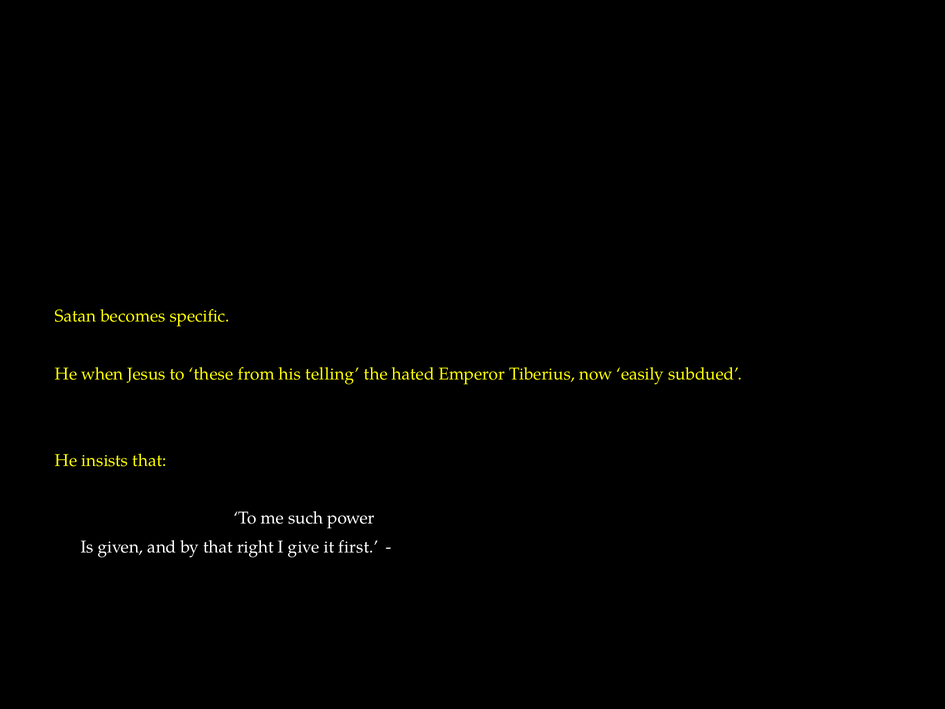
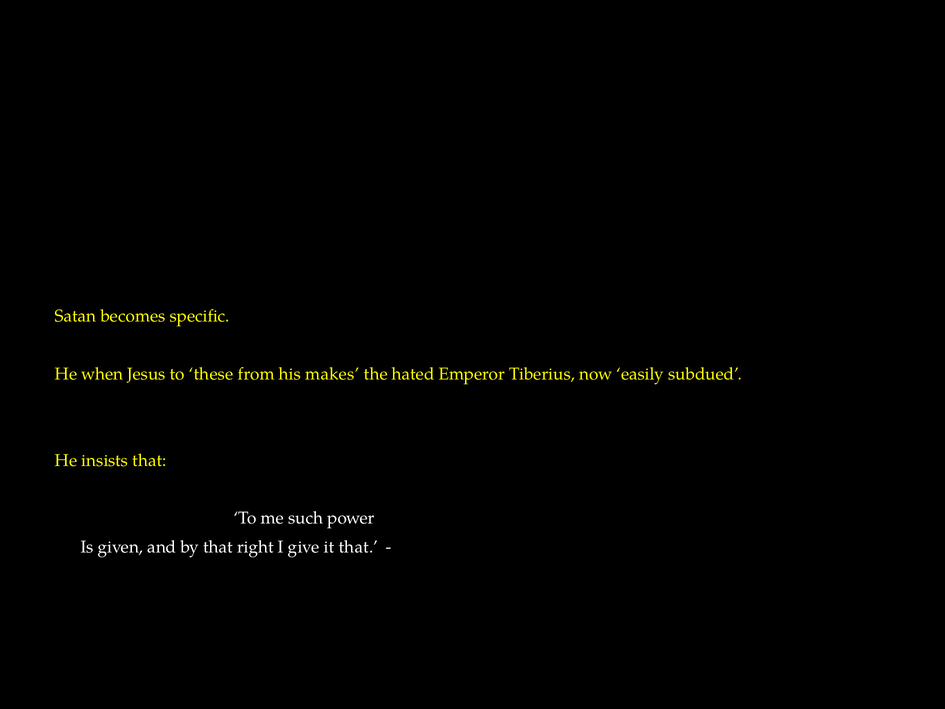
telling: telling -> makes
it first: first -> that
